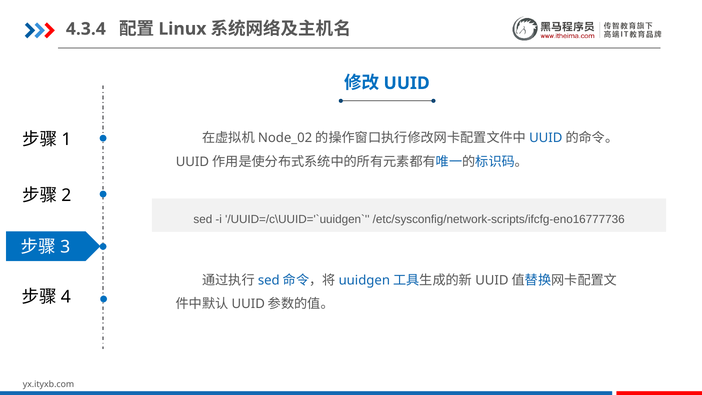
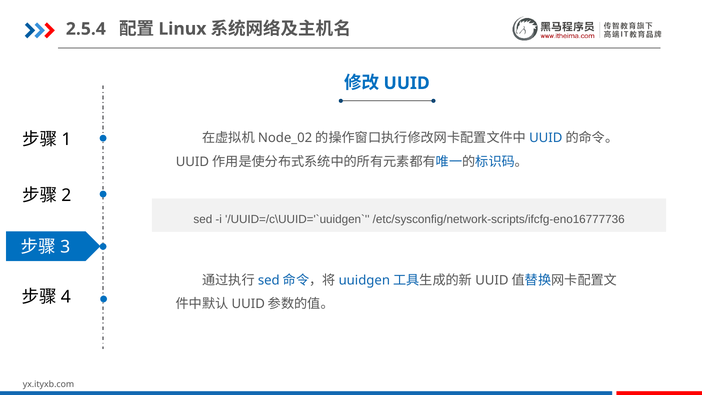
4.3.4: 4.3.4 -> 2.5.4
